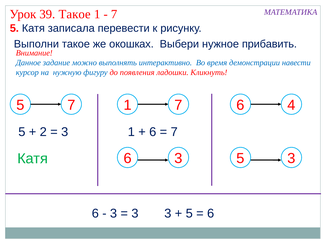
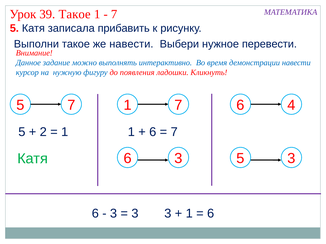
перевести: перевести -> прибавить
же окошках: окошках -> навести
прибавить: прибавить -> перевести
3 at (65, 132): 3 -> 1
5 at (189, 214): 5 -> 1
